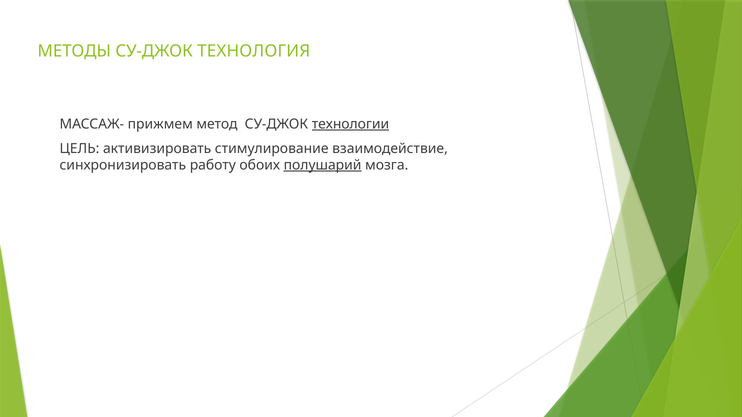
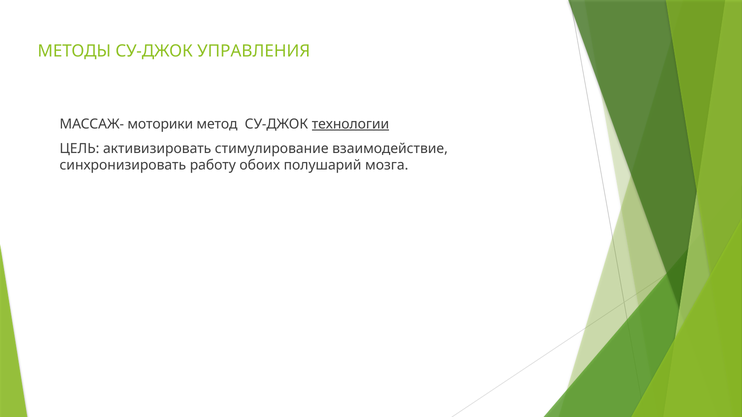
ТЕХНОЛОГИЯ: ТЕХНОЛОГИЯ -> УПРАВЛЕНИЯ
прижмем: прижмем -> моторики
полушарий underline: present -> none
